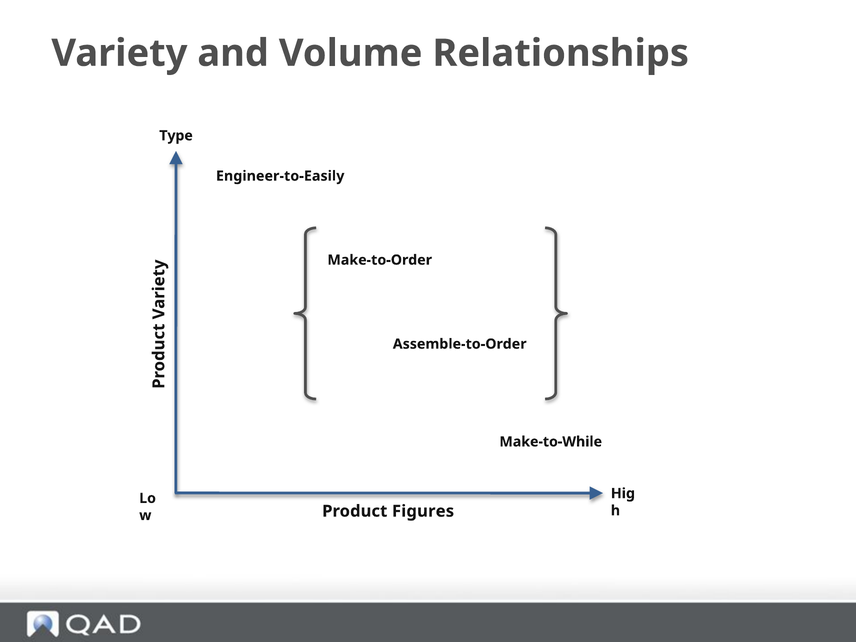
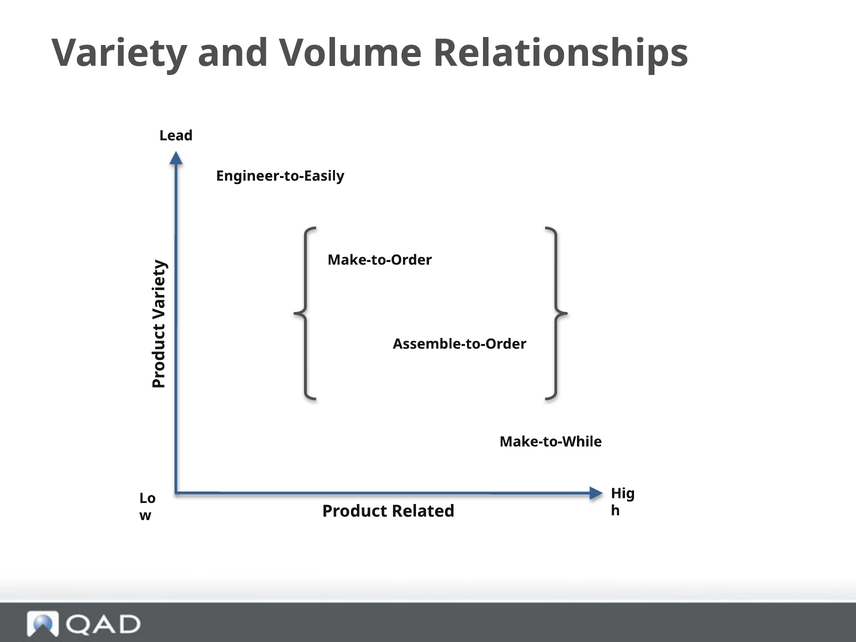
Type: Type -> Lead
Figures: Figures -> Related
